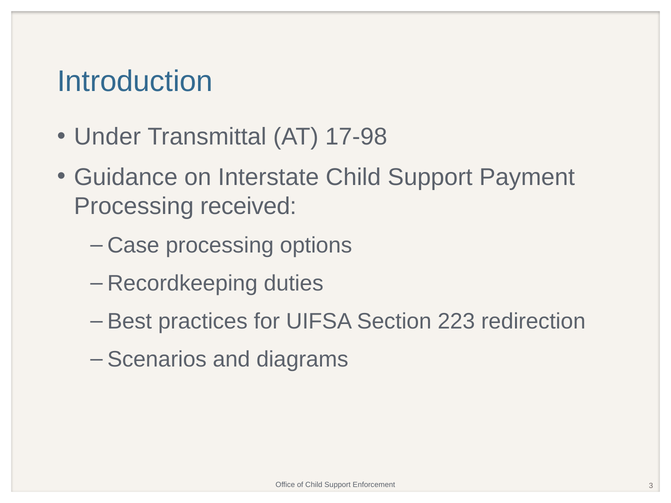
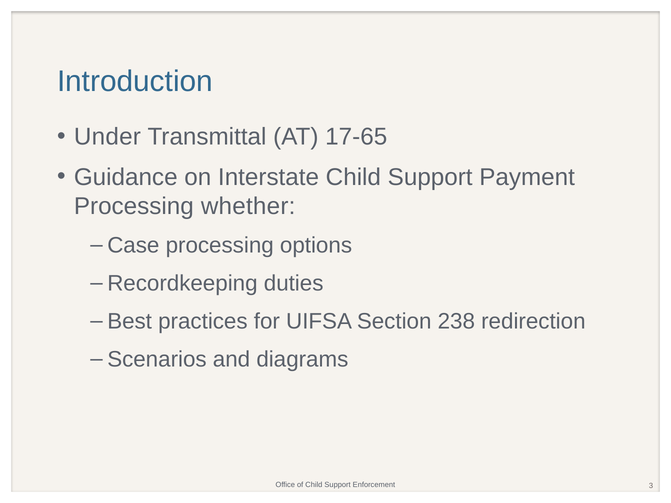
17-98: 17-98 -> 17-65
received: received -> whether
223: 223 -> 238
